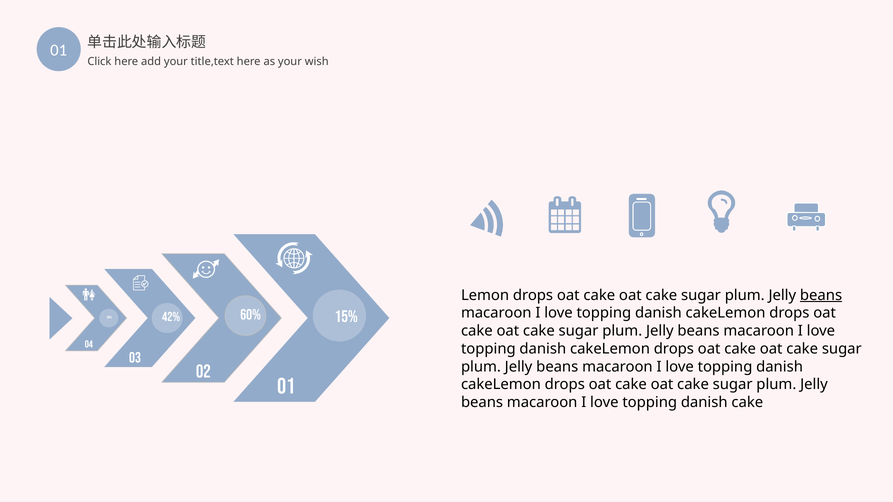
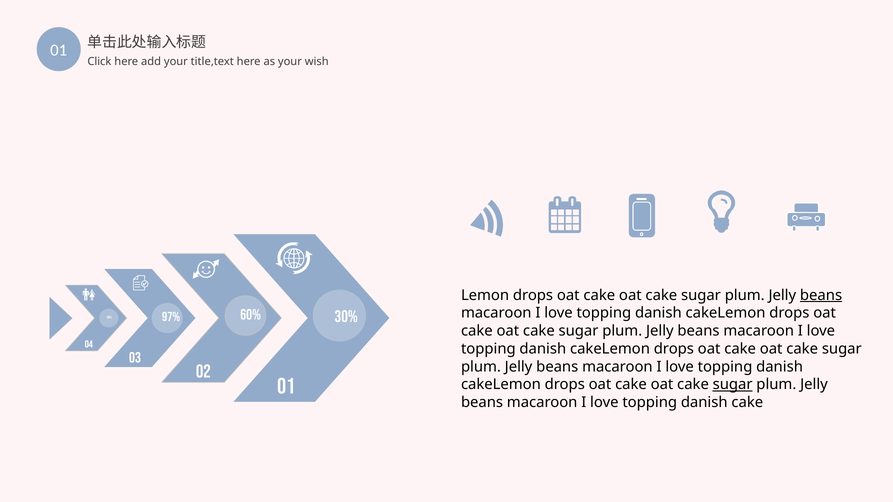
15%: 15% -> 30%
42%: 42% -> 97%
sugar at (733, 385) underline: none -> present
